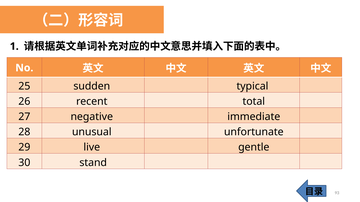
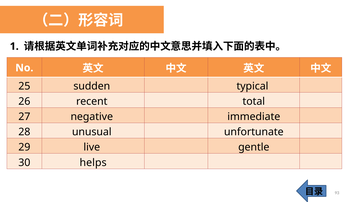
stand: stand -> helps
